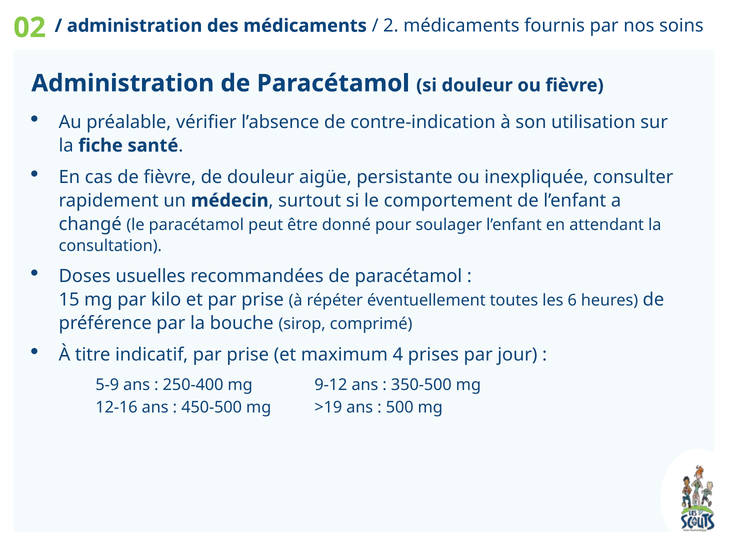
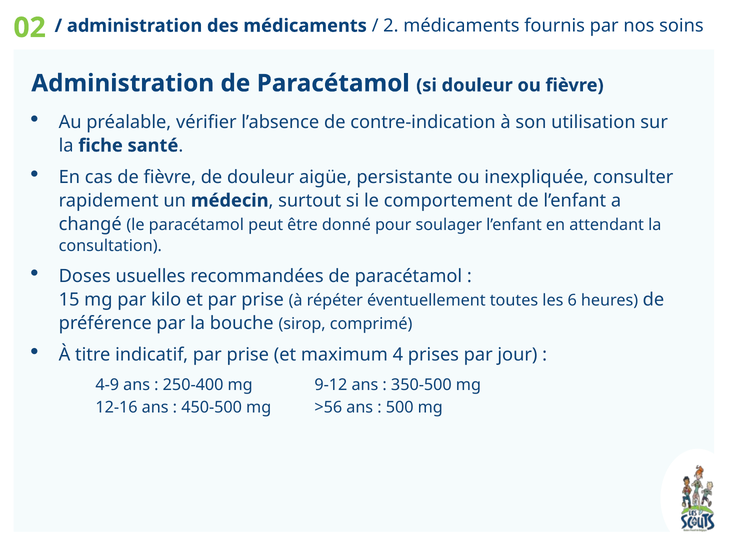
5-9: 5-9 -> 4-9
>19: >19 -> >56
